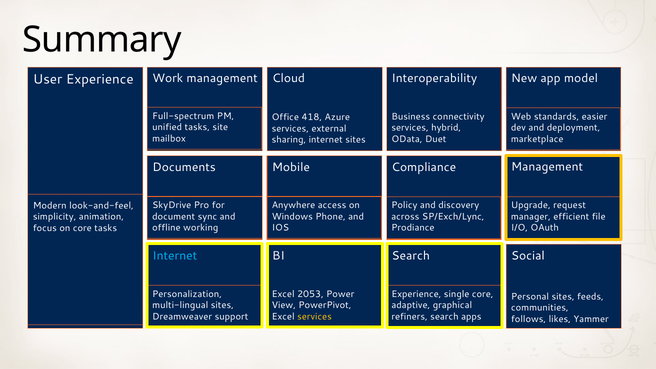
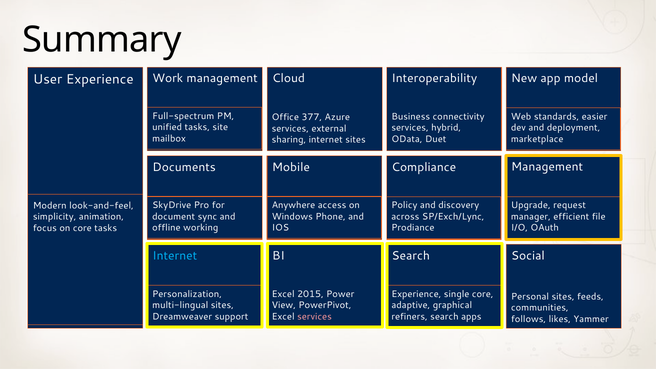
418: 418 -> 377
2053: 2053 -> 2015
services at (314, 316) colour: yellow -> pink
